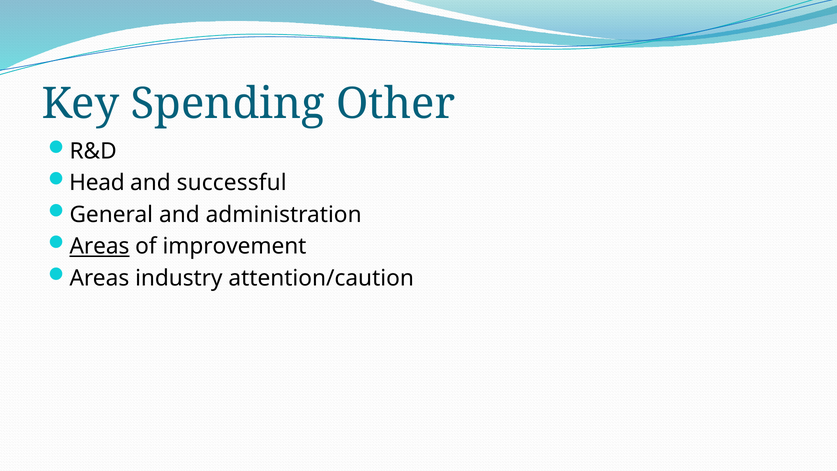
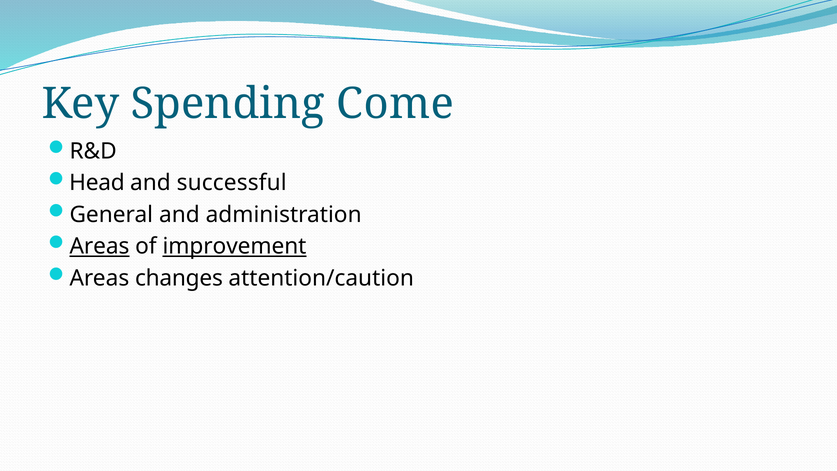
Other: Other -> Come
improvement underline: none -> present
industry: industry -> changes
